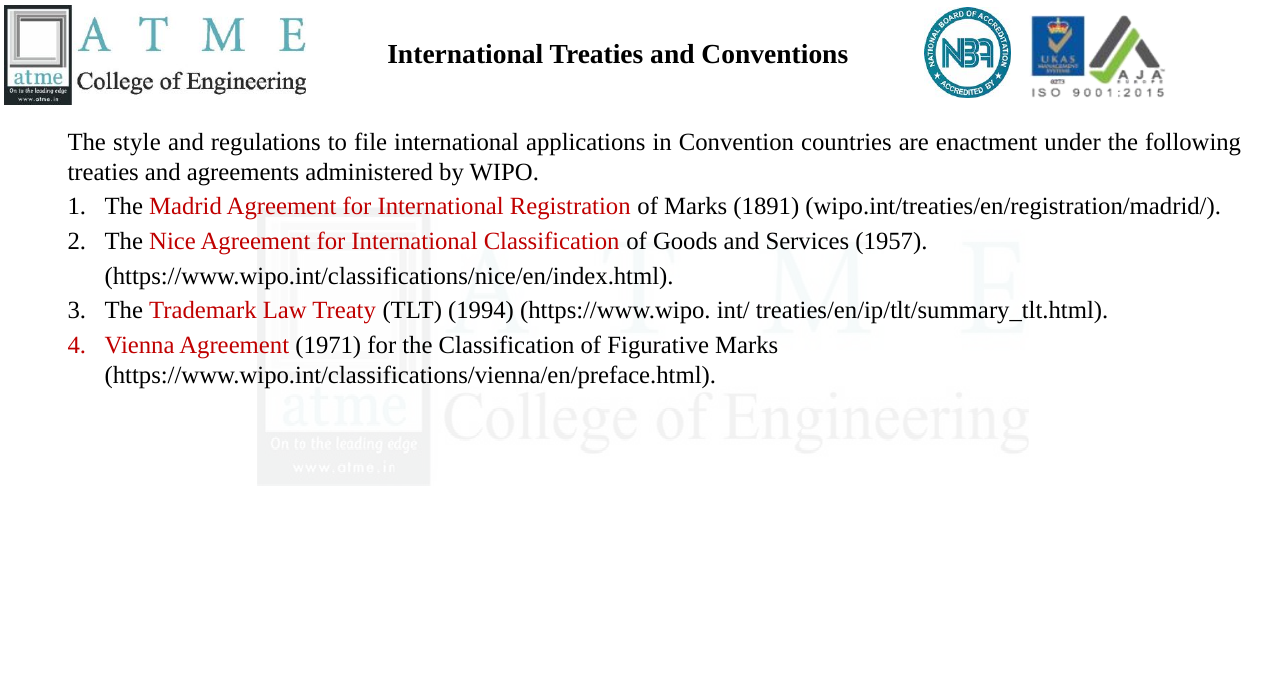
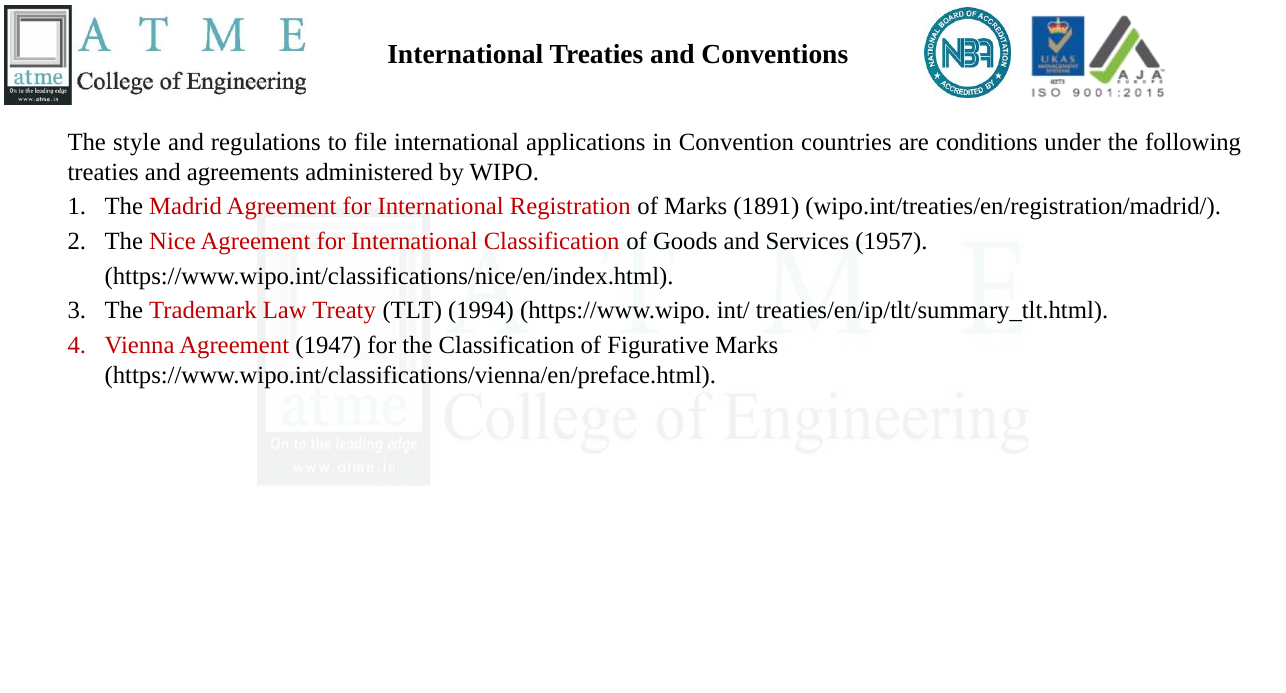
enactment: enactment -> conditions
1971: 1971 -> 1947
